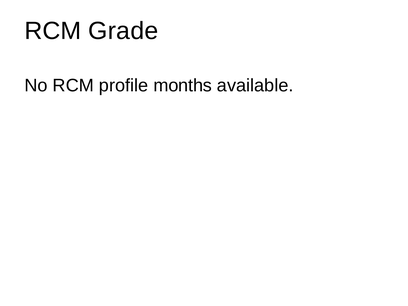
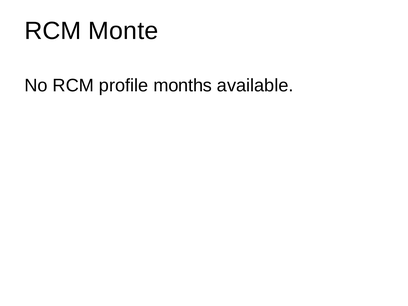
Grade: Grade -> Monte
